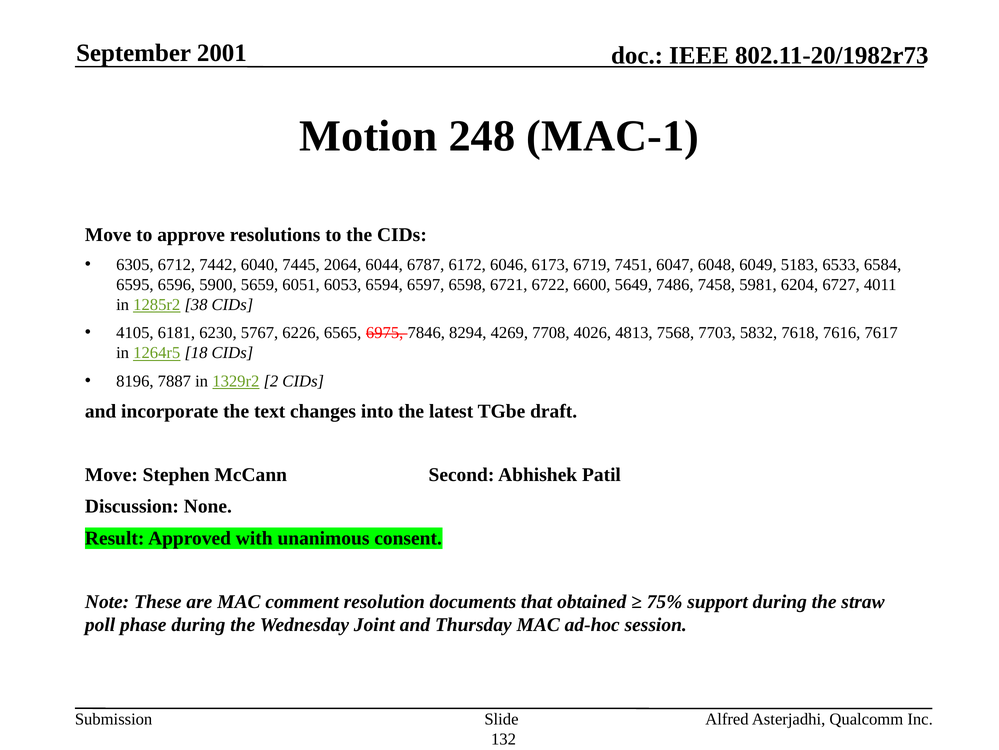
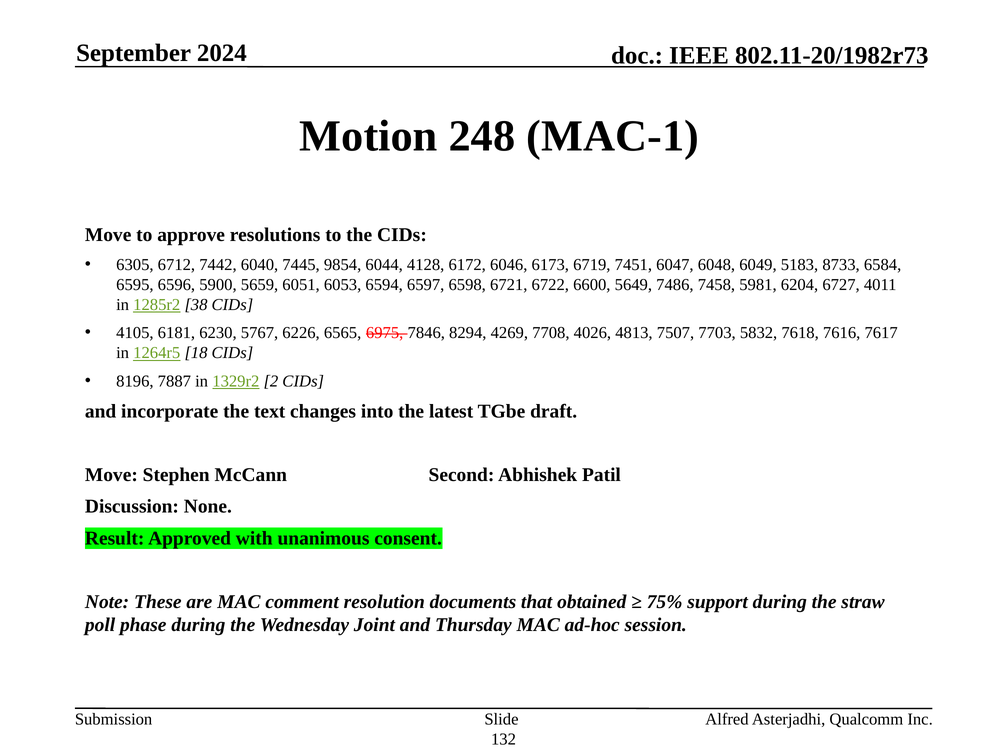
2001: 2001 -> 2024
2064: 2064 -> 9854
6787: 6787 -> 4128
6533: 6533 -> 8733
7568: 7568 -> 7507
